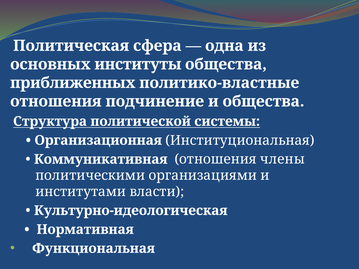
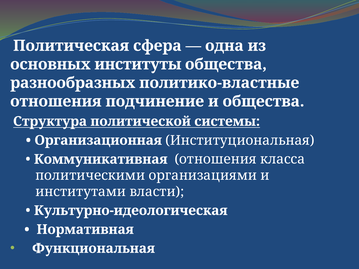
приближенных: приближенных -> разнообразных
члены: члены -> класса
